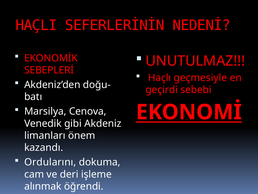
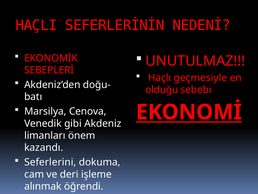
geçirdi: geçirdi -> olduğu
Ordularını: Ordularını -> Seferlerini
